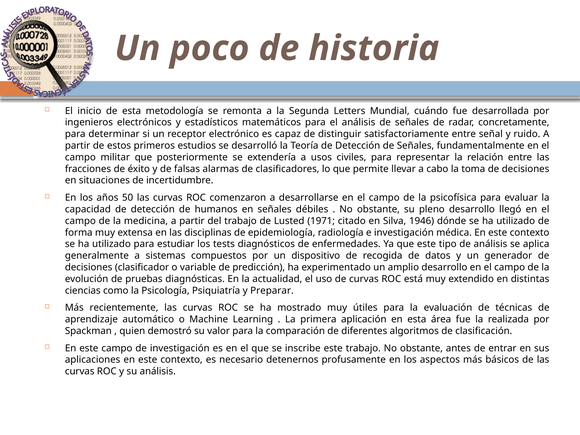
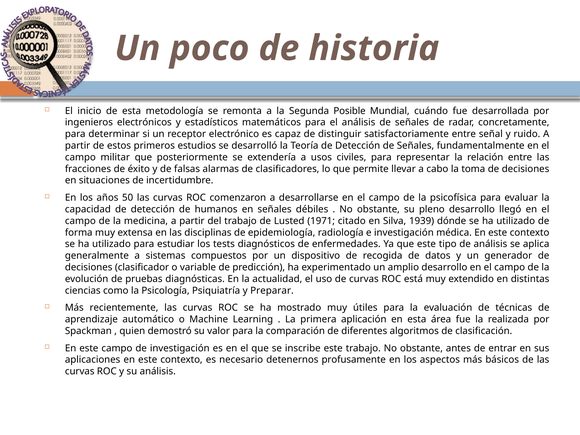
Letters: Letters -> Posible
1946: 1946 -> 1939
